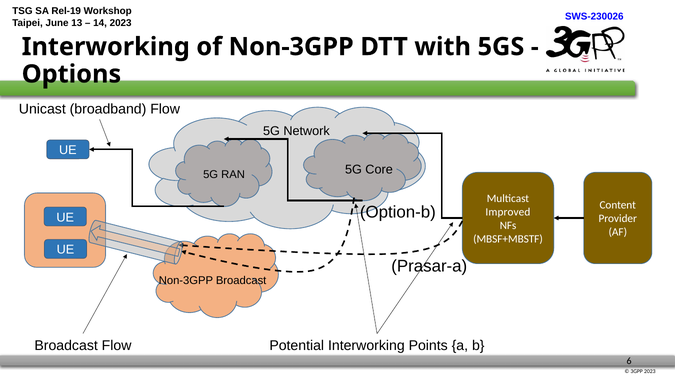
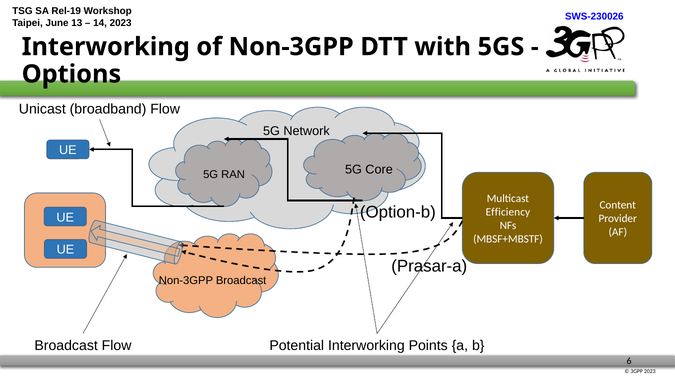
Improved: Improved -> Efficiency
